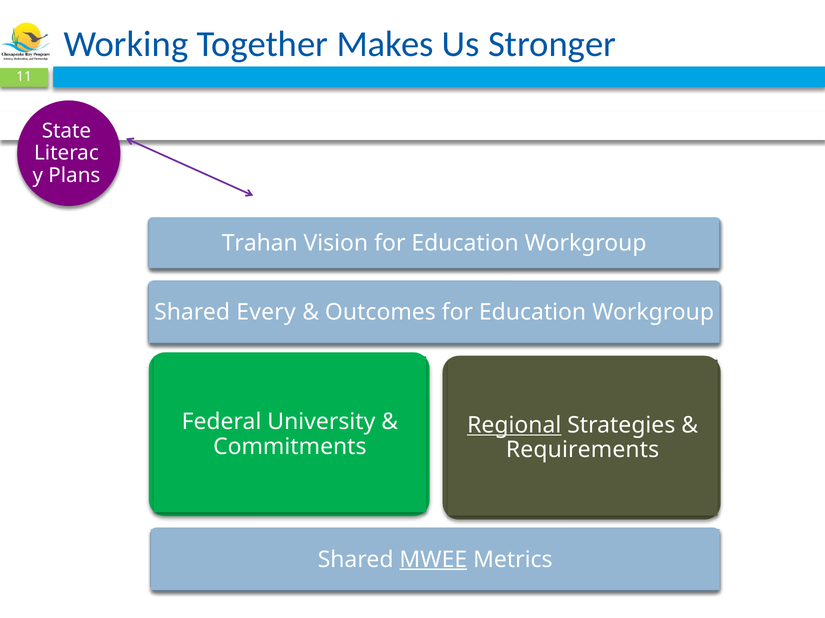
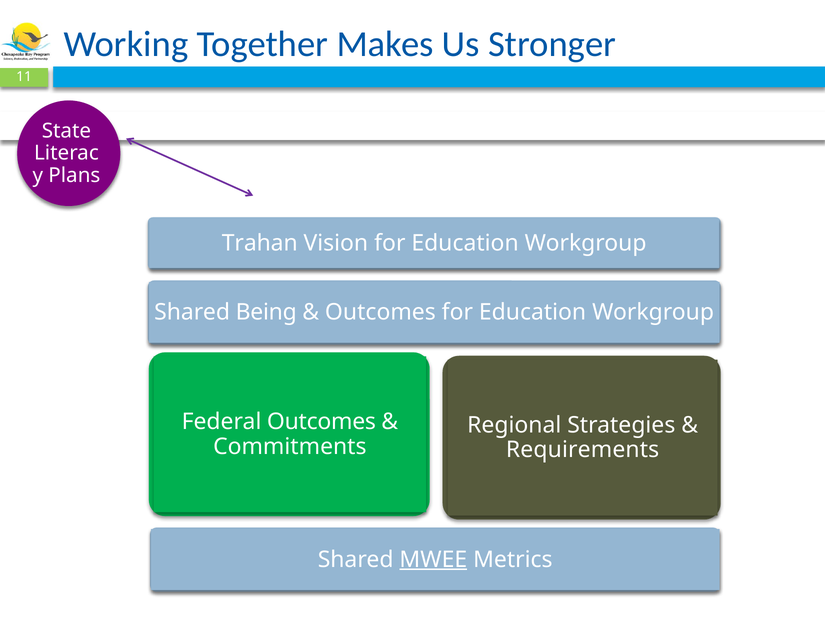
Every: Every -> Being
Federal University: University -> Outcomes
Regional underline: present -> none
